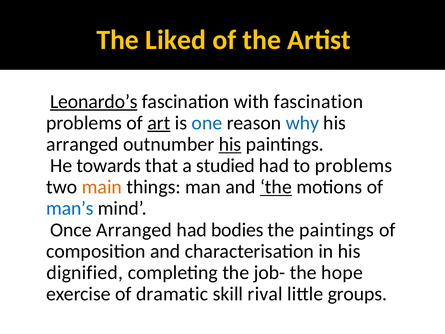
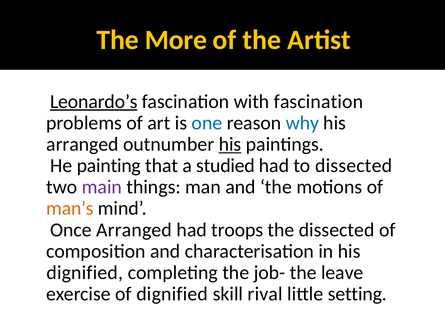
Liked: Liked -> More
art underline: present -> none
towards: towards -> painting
to problems: problems -> dissected
main colour: orange -> purple
the at (276, 187) underline: present -> none
man’s colour: blue -> orange
bodies: bodies -> troops
the paintings: paintings -> dissected
hope: hope -> leave
of dramatic: dramatic -> dignified
groups: groups -> setting
